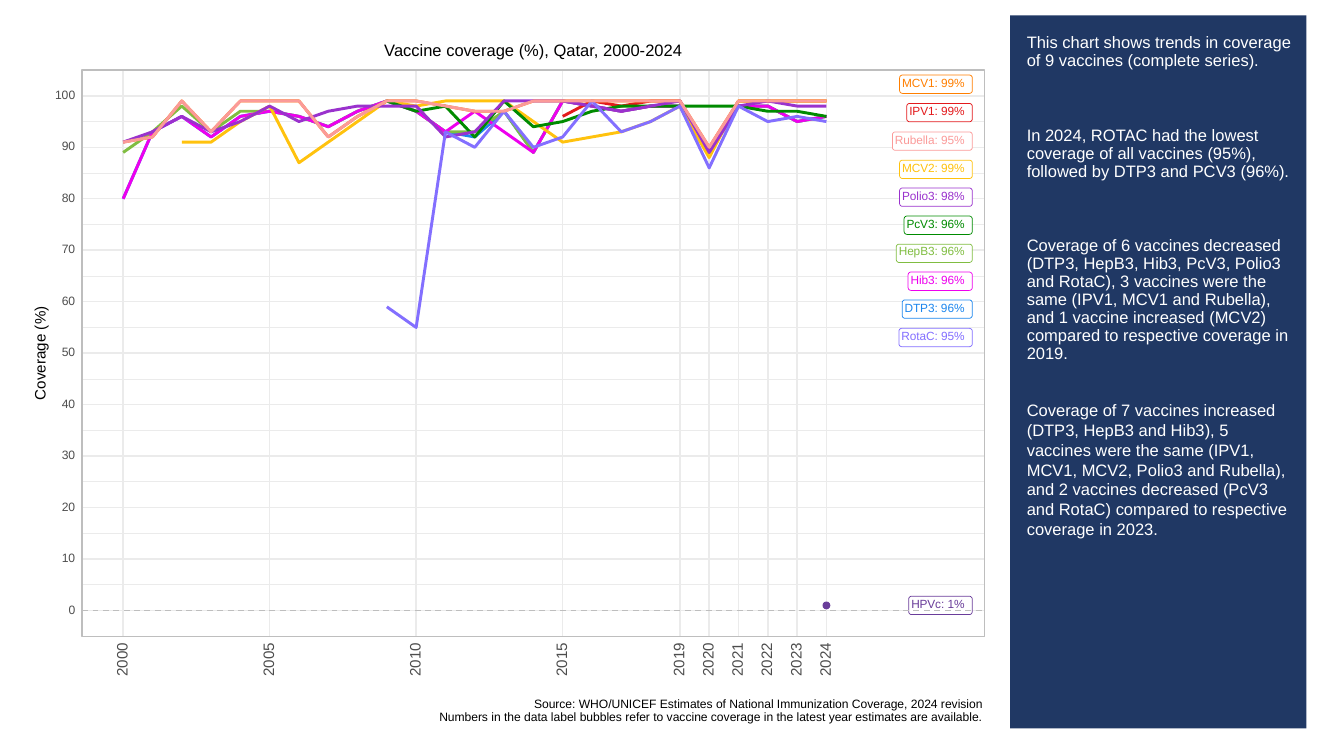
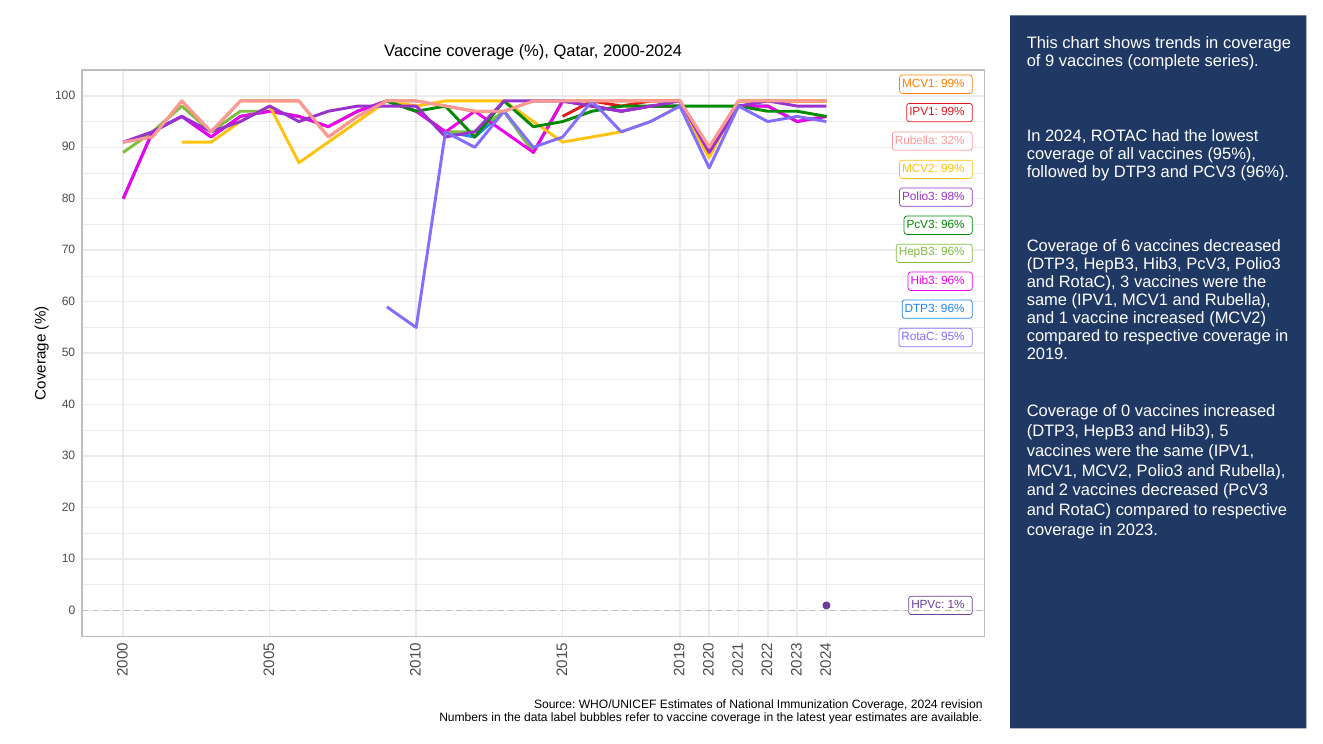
Rubella 95%: 95% -> 32%
of 7: 7 -> 0
